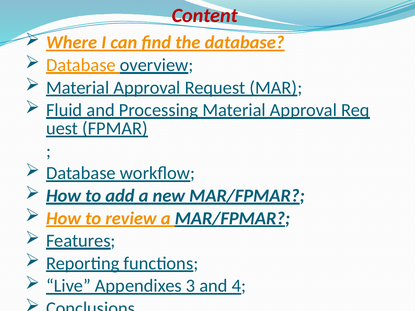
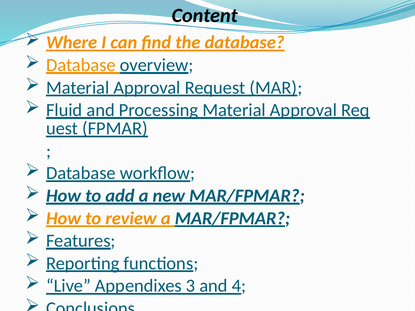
Content colour: red -> black
